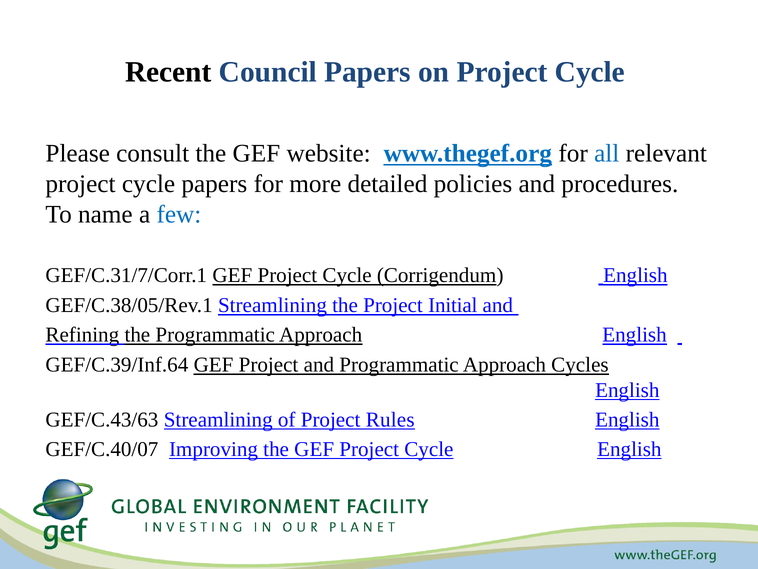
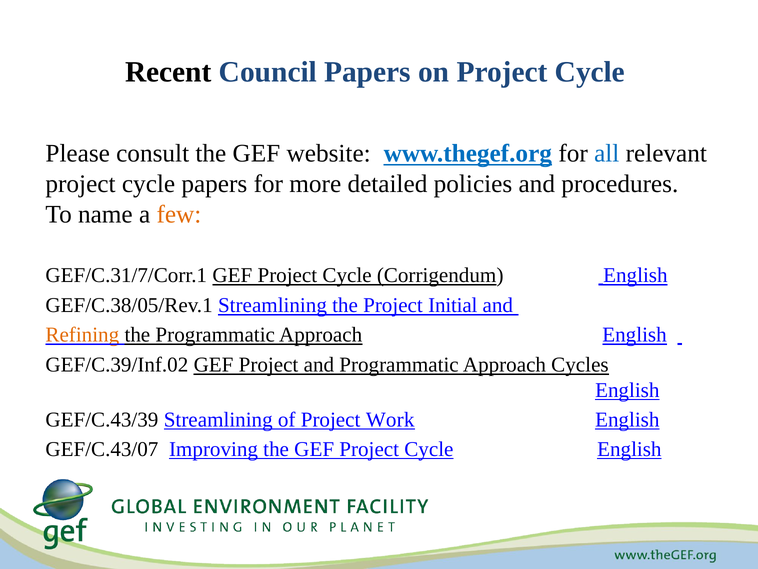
few colour: blue -> orange
Refining colour: black -> orange
GEF/C.39/Inf.64: GEF/C.39/Inf.64 -> GEF/C.39/Inf.02
GEF/C.43/63: GEF/C.43/63 -> GEF/C.43/39
Rules: Rules -> Work
GEF/C.40/07: GEF/C.40/07 -> GEF/C.43/07
